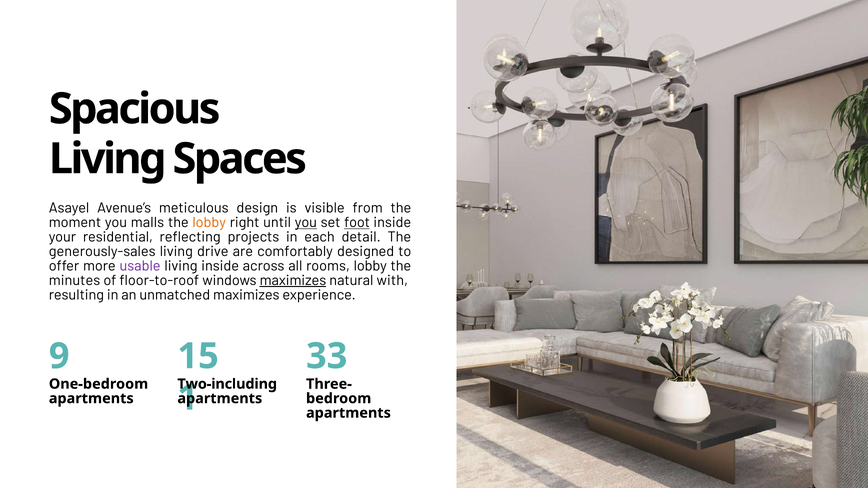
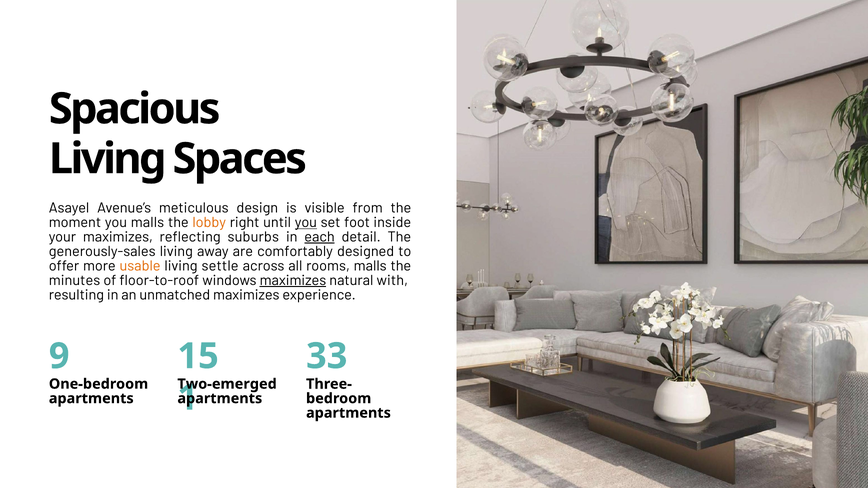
foot underline: present -> none
your residential: residential -> maximizes
projects: projects -> suburbs
each underline: none -> present
drive: drive -> away
usable colour: purple -> orange
living inside: inside -> settle
rooms lobby: lobby -> malls
Two-including: Two-including -> Two-emerged
